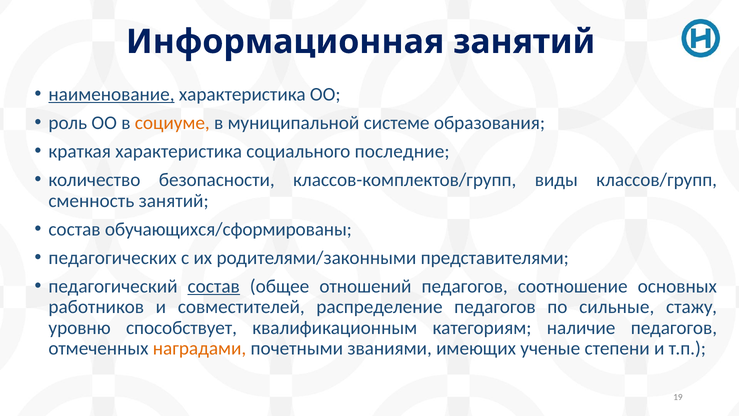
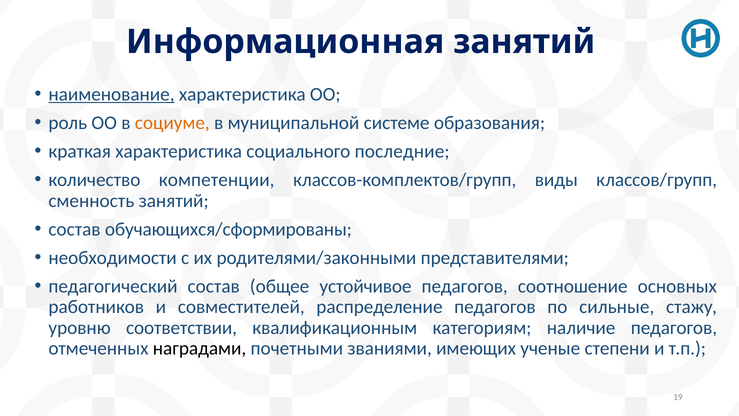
безопасности: безопасности -> компетенции
педагогических: педагогических -> необходимости
состав at (214, 286) underline: present -> none
отношений: отношений -> устойчивое
способствует: способствует -> соответствии
наградами colour: orange -> black
